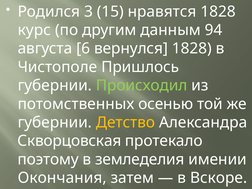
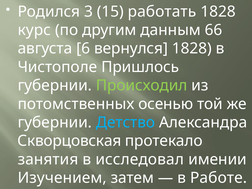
нравятся: нравятся -> работать
94: 94 -> 66
Детство colour: yellow -> light blue
поэтому: поэтому -> занятия
земледелия: земледелия -> исследовал
Окончания: Окончания -> Изучением
Вскоре: Вскоре -> Работе
